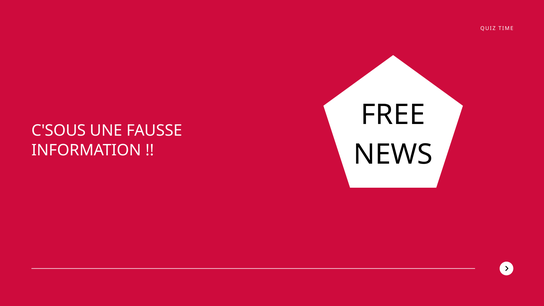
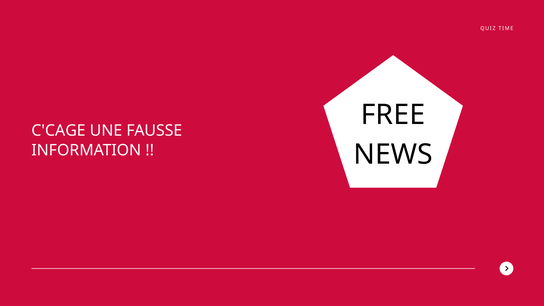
C'SOUS: C'SOUS -> C'CAGE
